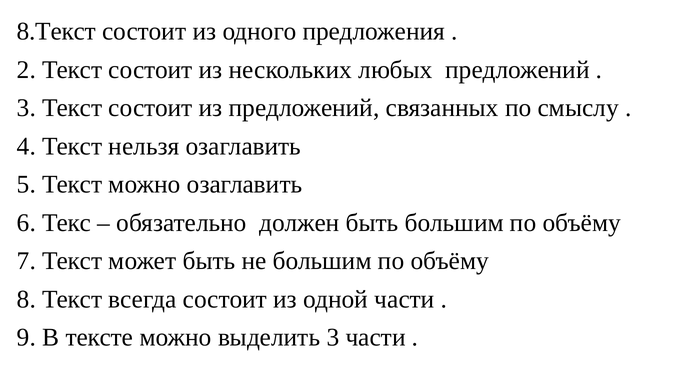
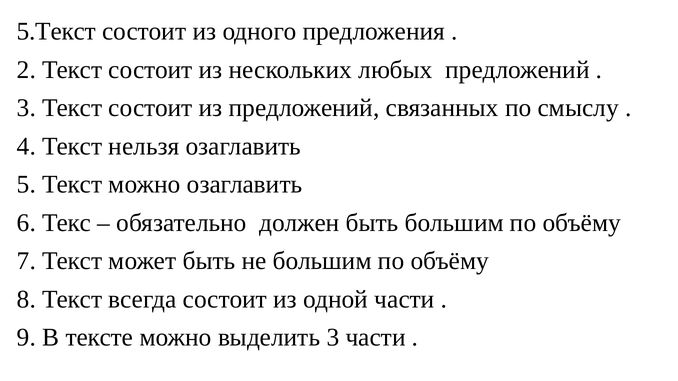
8.Текст: 8.Текст -> 5.Текст
